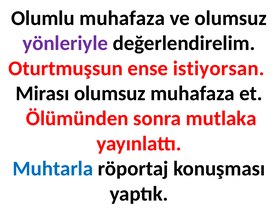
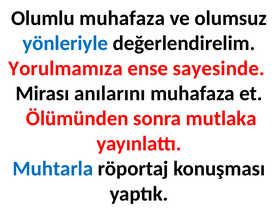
yönleriyle colour: purple -> blue
Oturtmuşsun: Oturtmuşsun -> Yorulmamıza
istiyorsan: istiyorsan -> sayesinde
Mirası olumsuz: olumsuz -> anılarını
